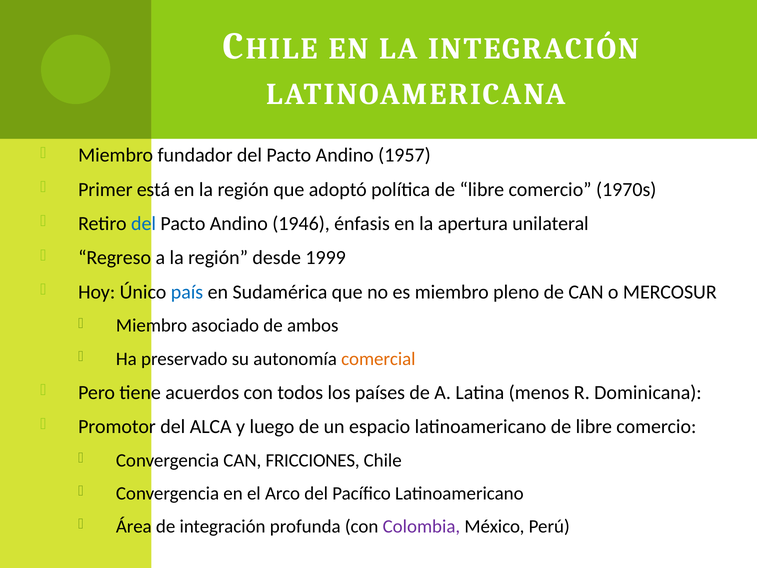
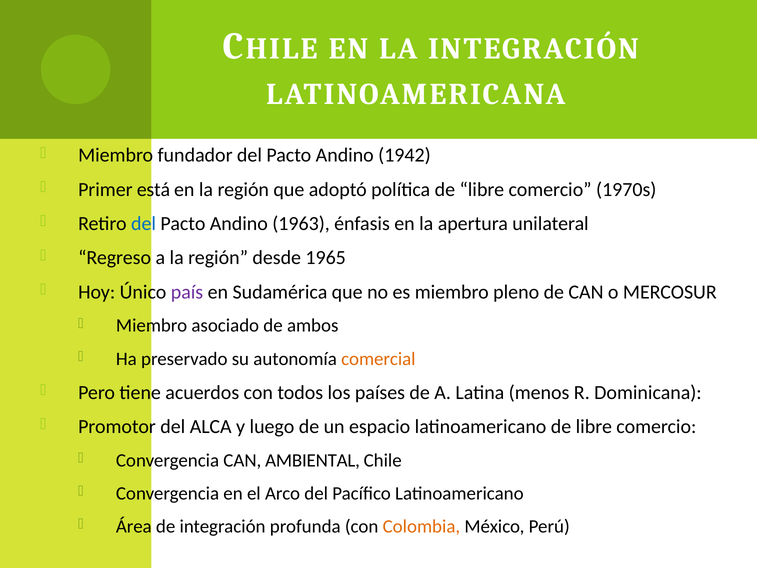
1957: 1957 -> 1942
1946: 1946 -> 1963
1999: 1999 -> 1965
país colour: blue -> purple
FRICCIONES: FRICCIONES -> AMBIENTAL
Colombia colour: purple -> orange
